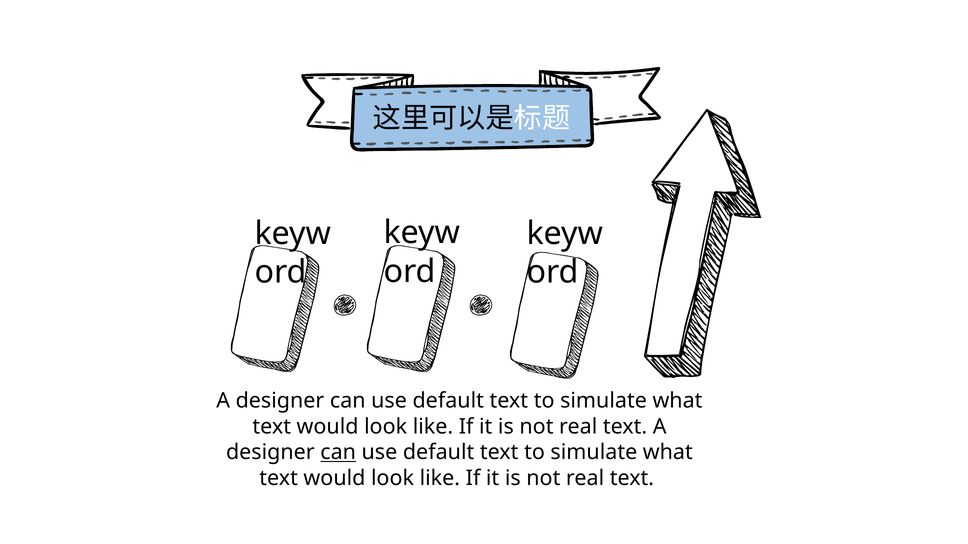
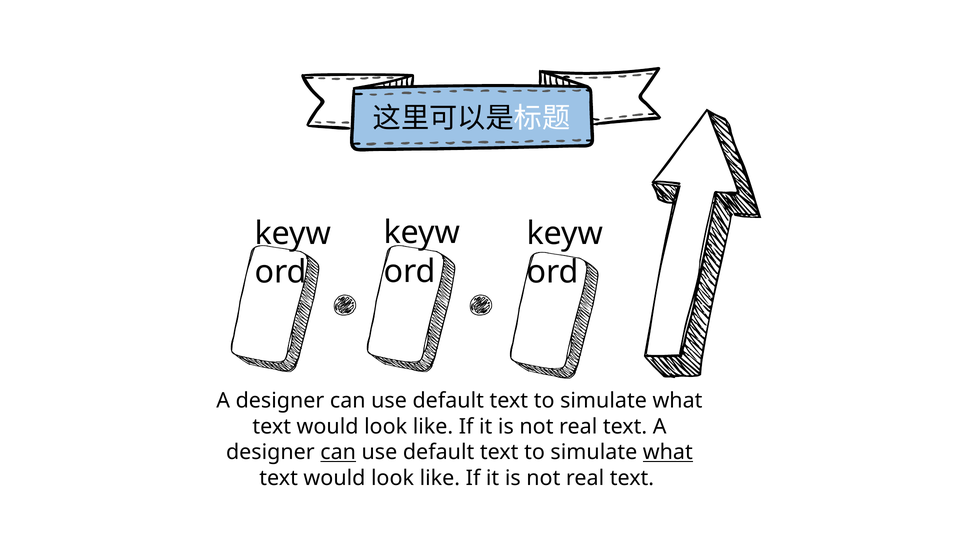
what at (668, 453) underline: none -> present
